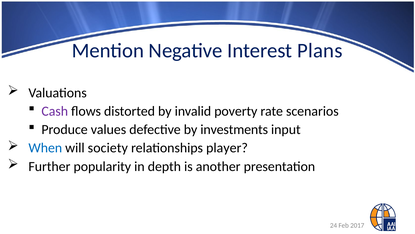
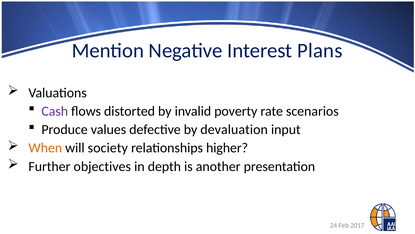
investments: investments -> devaluation
When colour: blue -> orange
player: player -> higher
popularity: popularity -> objectives
